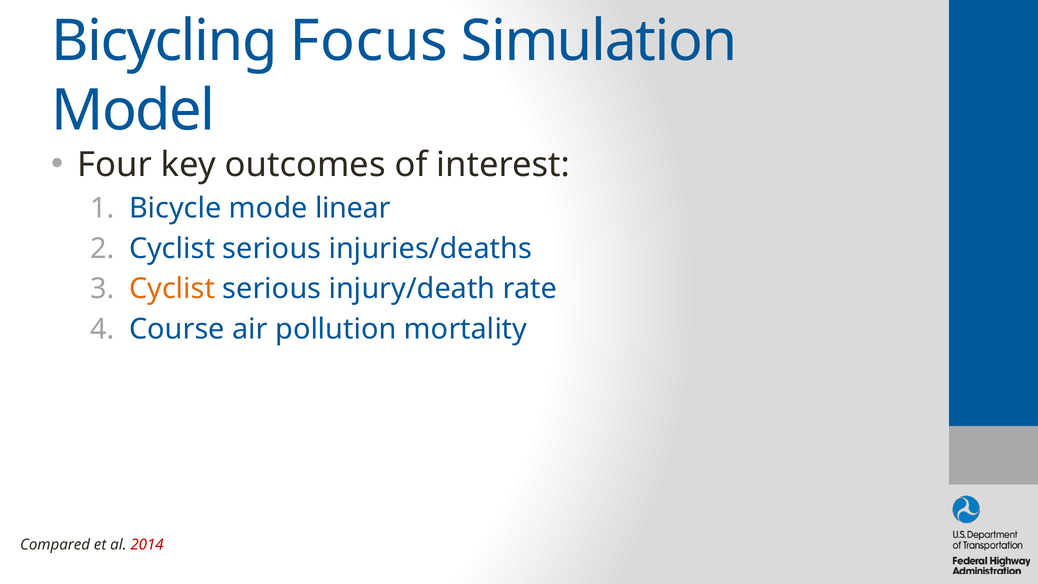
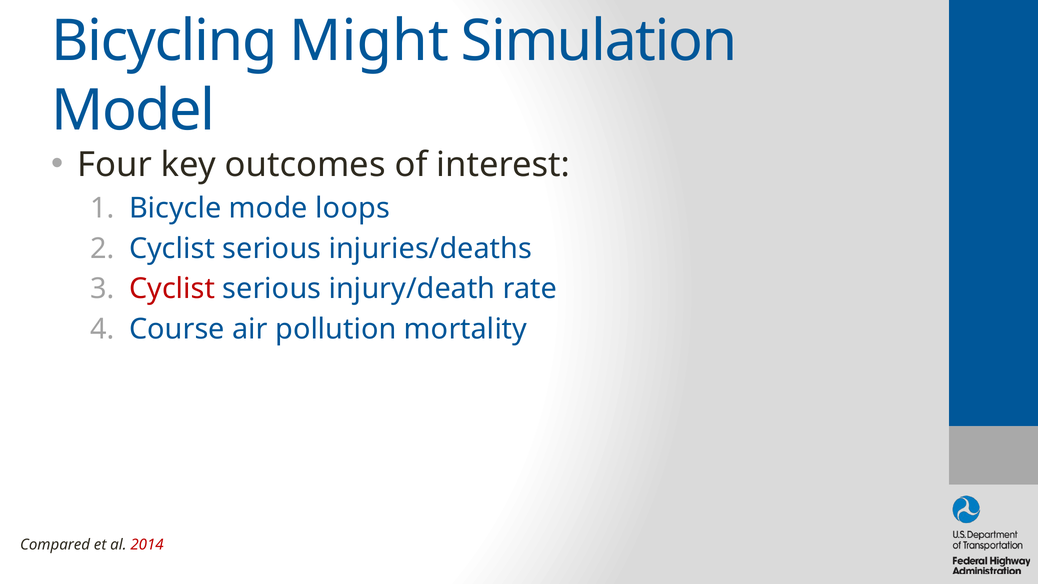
Focus: Focus -> Might
linear: linear -> loops
Cyclist at (172, 289) colour: orange -> red
